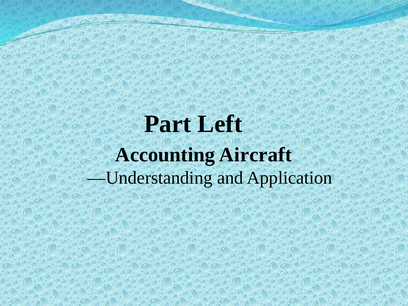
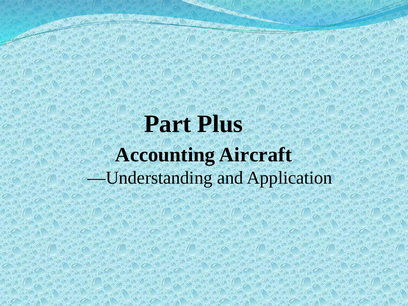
Left: Left -> Plus
